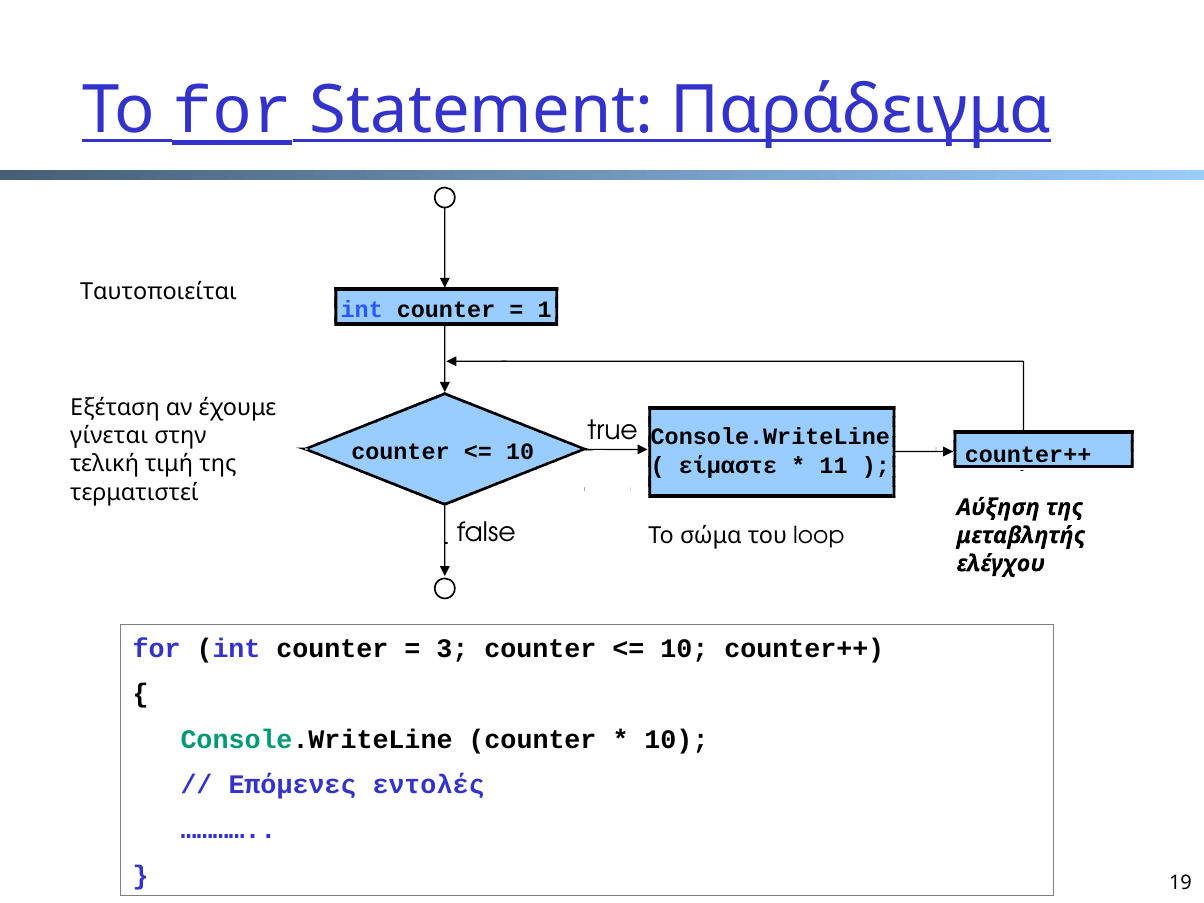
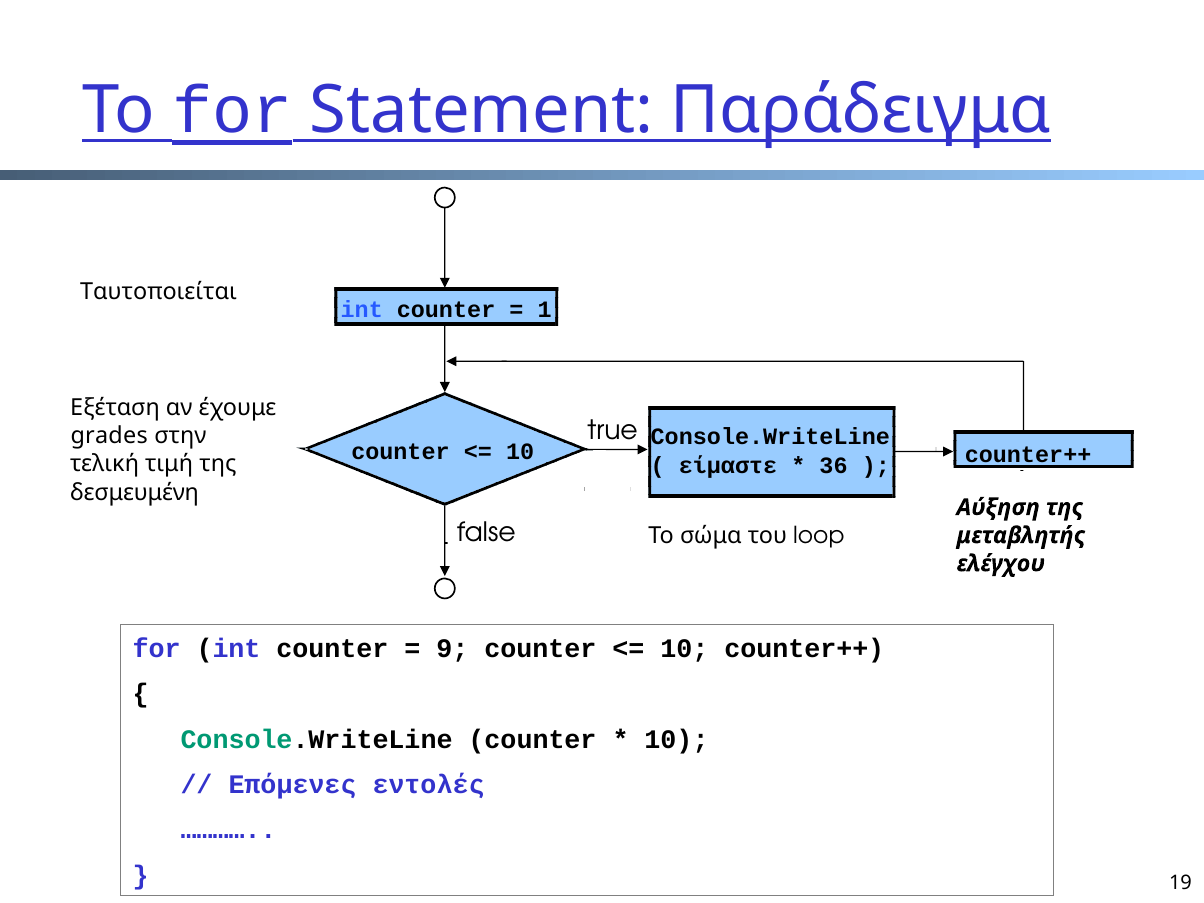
γίνεται: γίνεται -> grades
11: 11 -> 36
τερματιστεί: τερματιστεί -> δεσμευμένη
3: 3 -> 9
